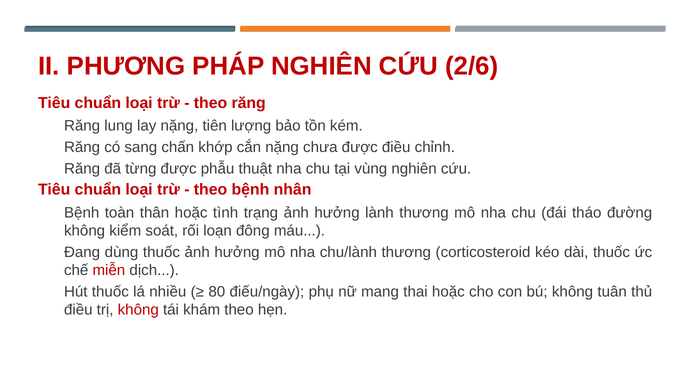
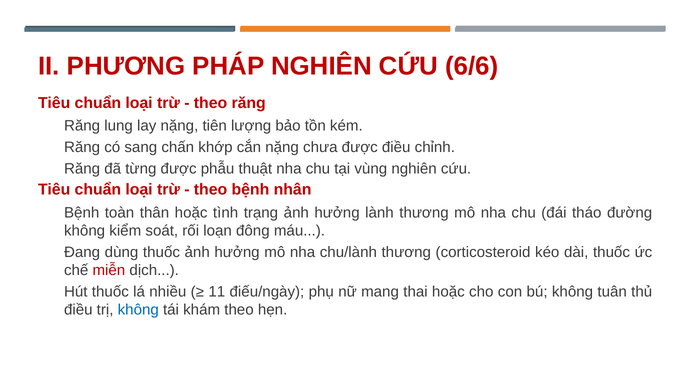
2/6: 2/6 -> 6/6
80: 80 -> 11
không at (138, 311) colour: red -> blue
